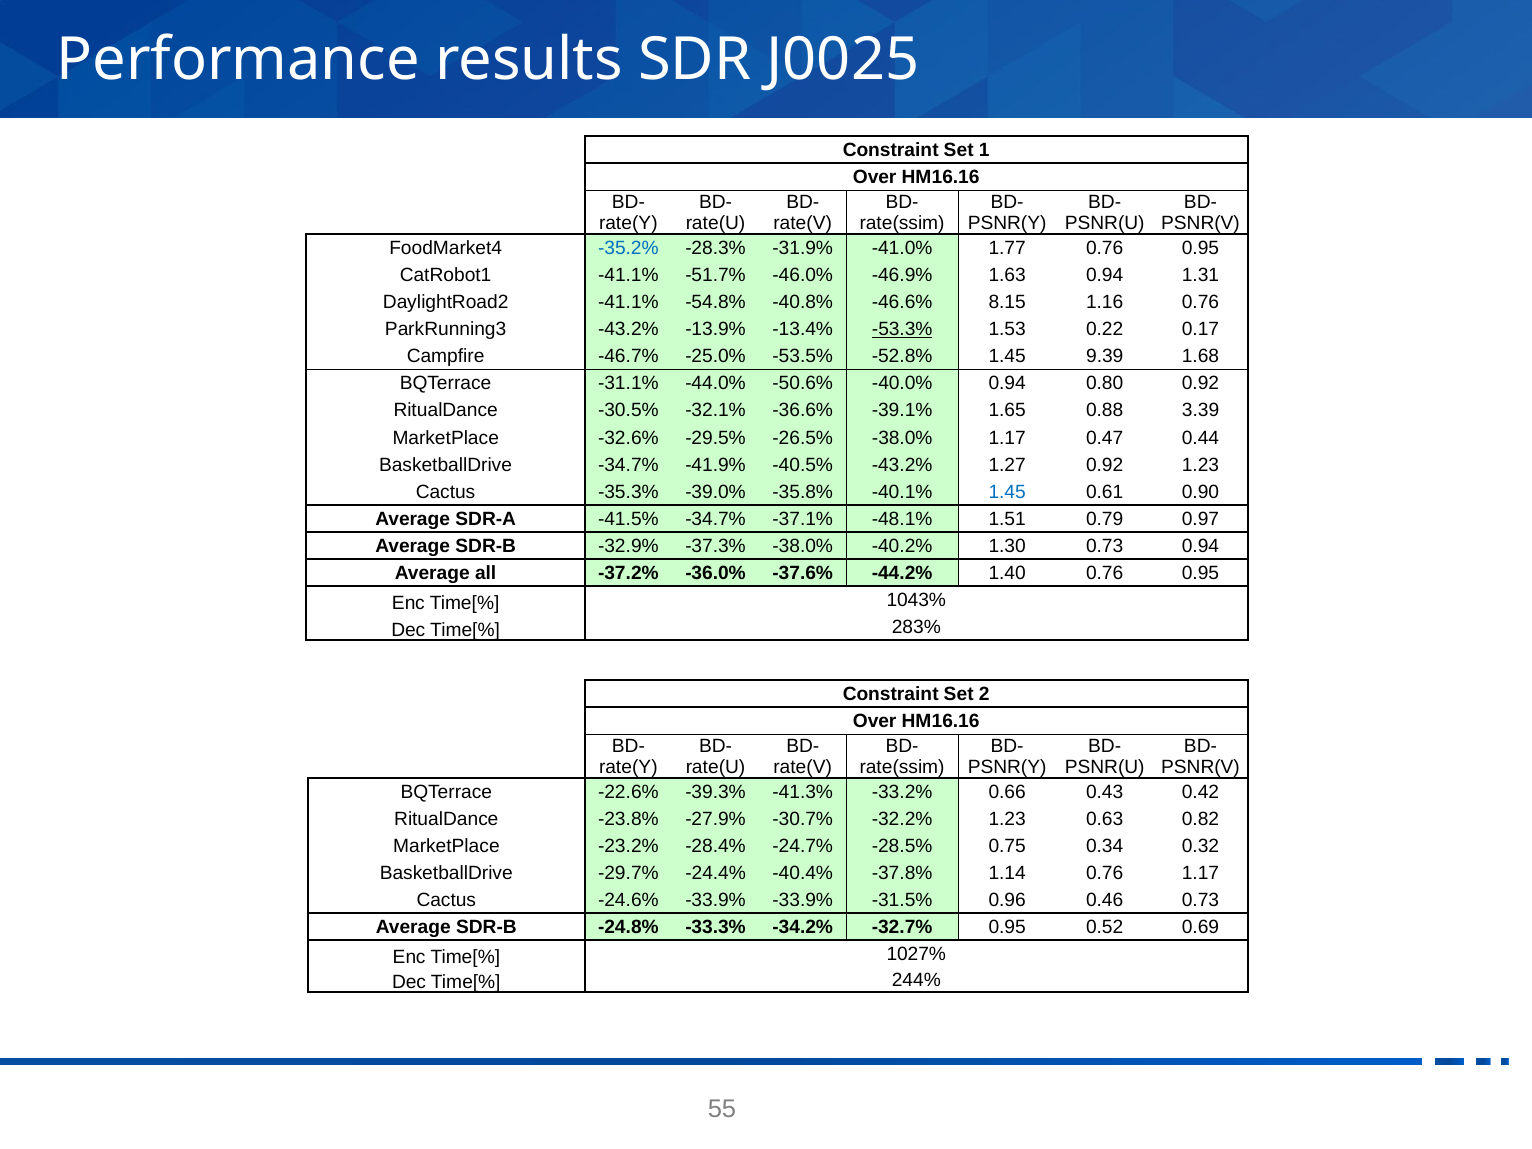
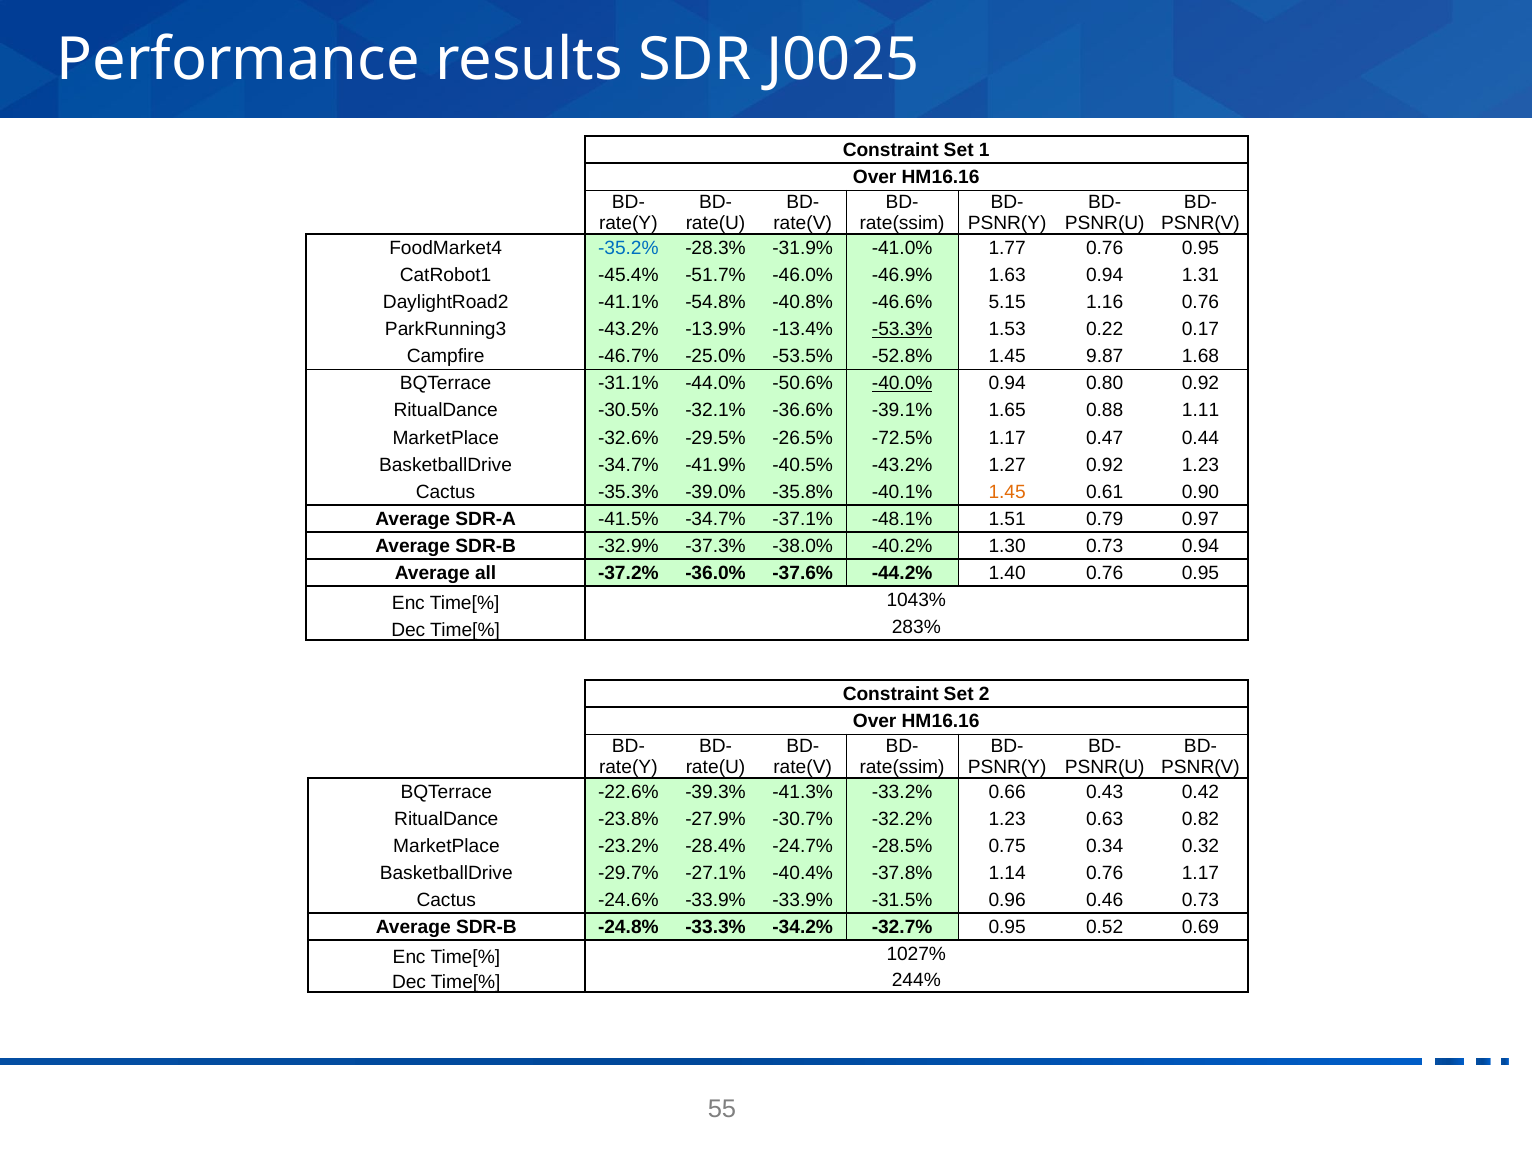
CatRobot1 -41.1%: -41.1% -> -45.4%
8.15: 8.15 -> 5.15
9.39: 9.39 -> 9.87
-40.0% underline: none -> present
3.39: 3.39 -> 1.11
-26.5% -38.0%: -38.0% -> -72.5%
1.45 at (1007, 492) colour: blue -> orange
-24.4%: -24.4% -> -27.1%
